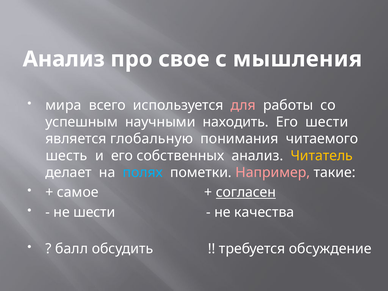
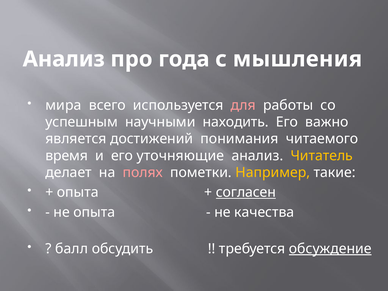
свое: свое -> года
Его шести: шести -> важно
глобальную: глобальную -> достижений
шесть: шесть -> время
собственных: собственных -> уточняющие
полях colour: light blue -> pink
Например colour: pink -> yellow
самое at (78, 192): самое -> опыта
не шести: шести -> опыта
обсуждение underline: none -> present
